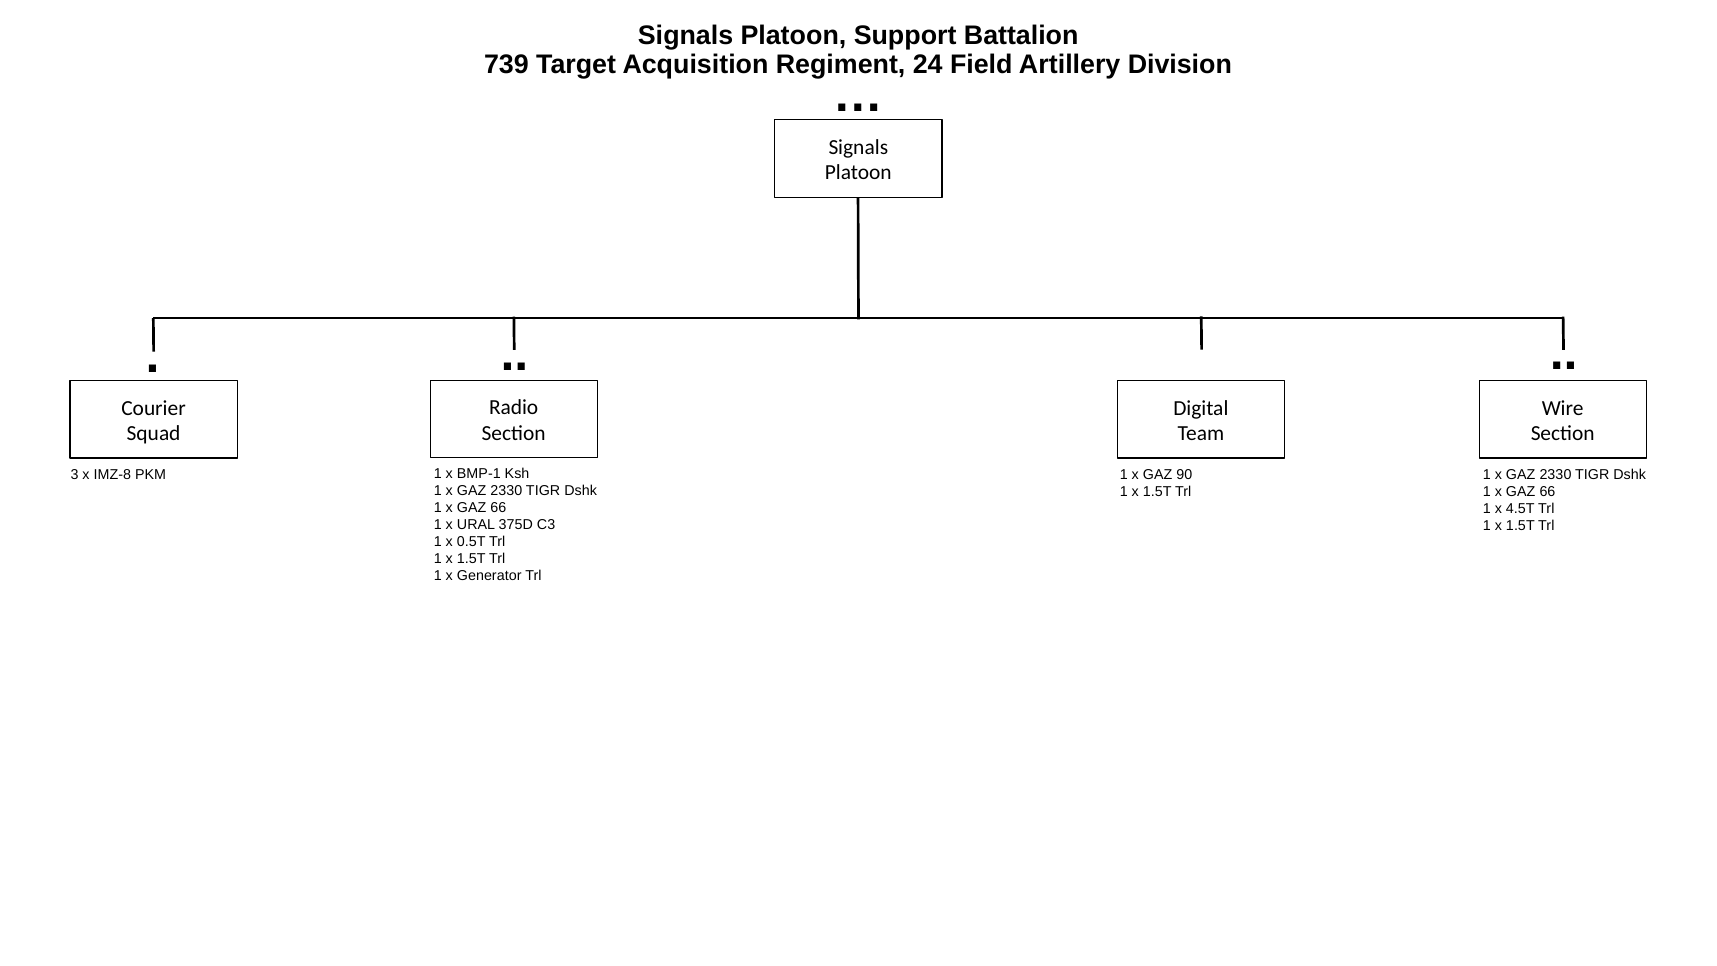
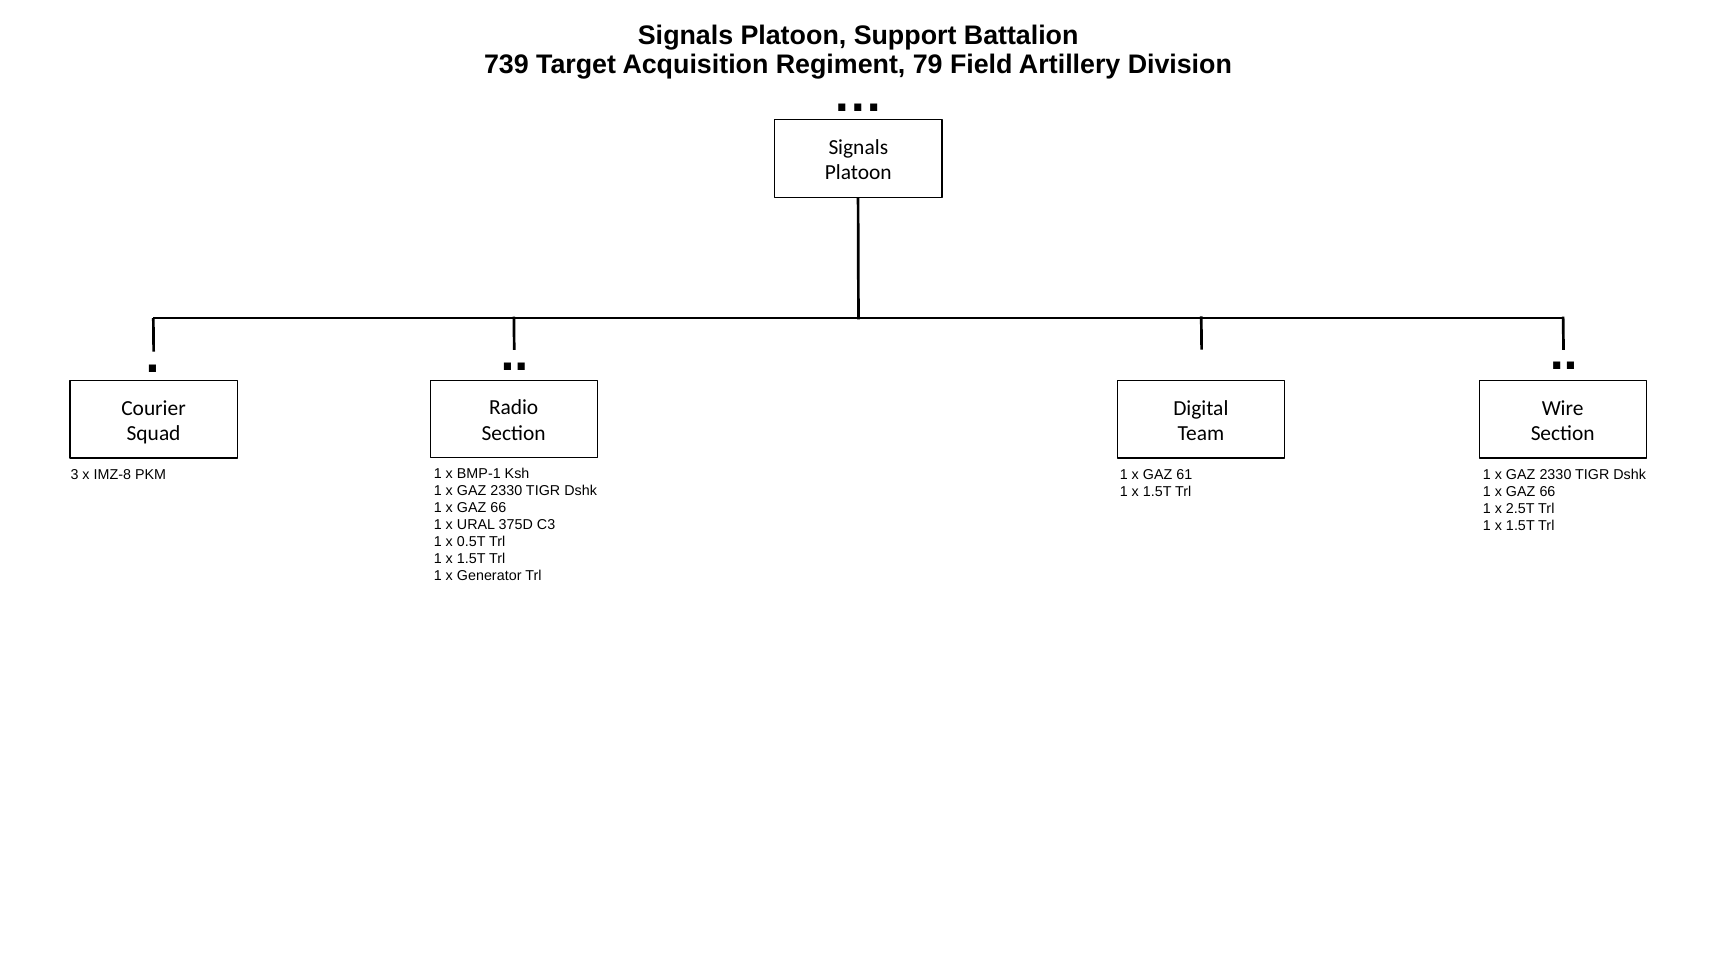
24: 24 -> 79
90: 90 -> 61
4.5T: 4.5T -> 2.5T
